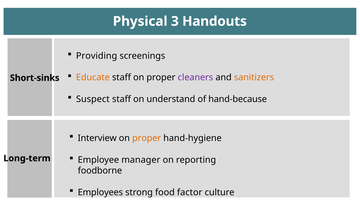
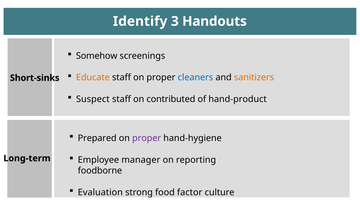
Physical: Physical -> Identify
Providing: Providing -> Somehow
cleaners colour: purple -> blue
understand: understand -> contributed
hand-because: hand-because -> hand-product
Interview: Interview -> Prepared
proper at (147, 138) colour: orange -> purple
Employees: Employees -> Evaluation
